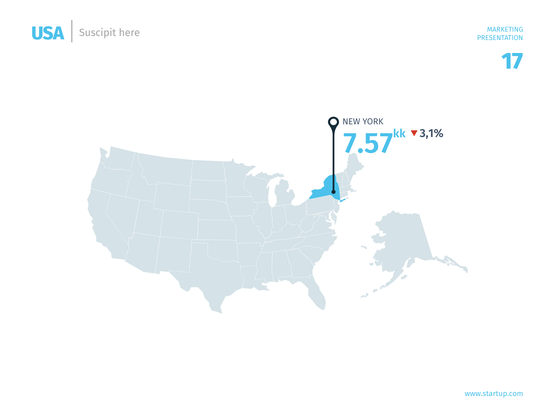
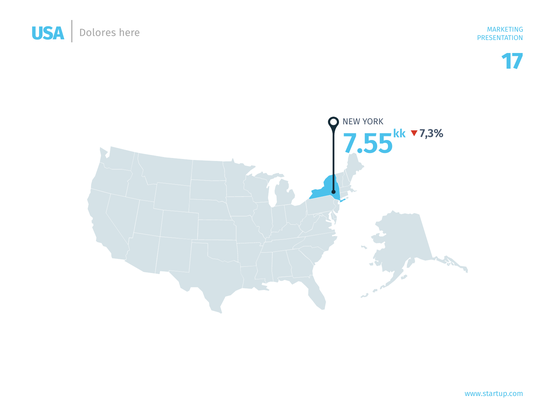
Suscipit: Suscipit -> Dolores
7.57: 7.57 -> 7.55
3,1%: 3,1% -> 7,3%
